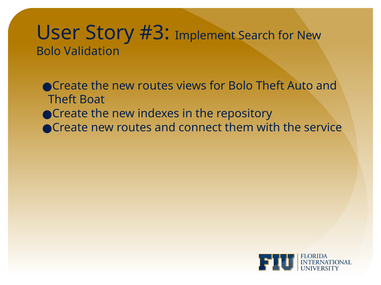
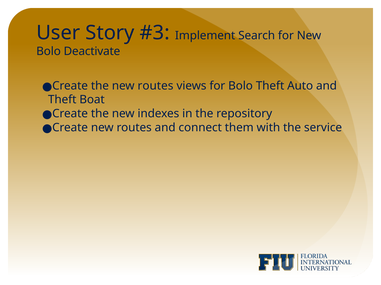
Validation: Validation -> Deactivate
